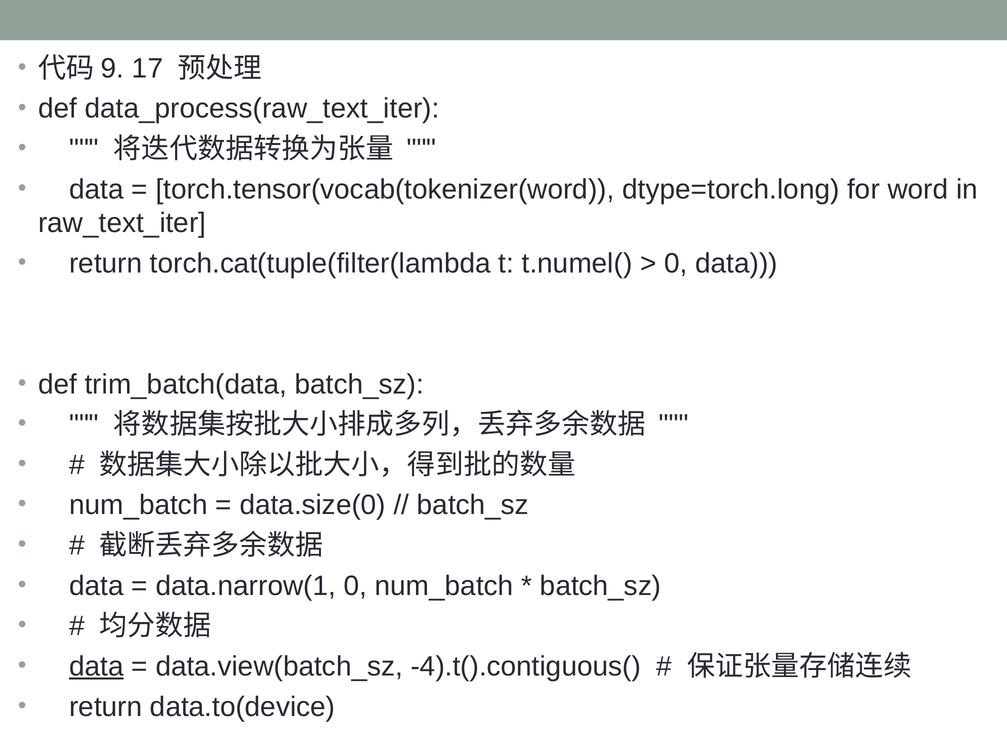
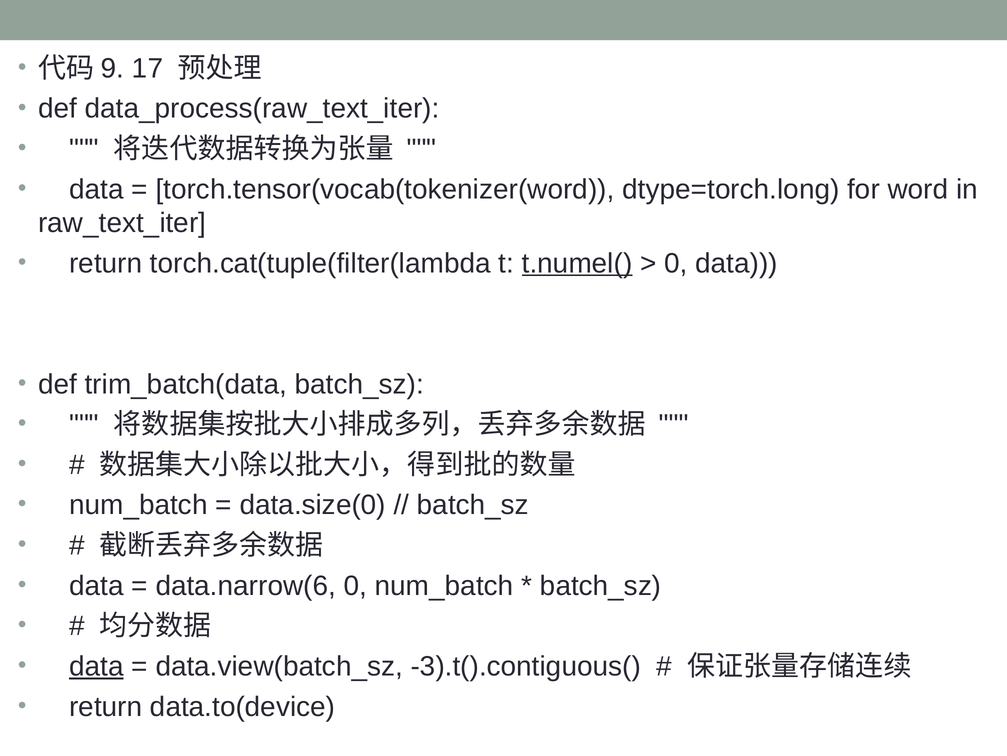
t.numel( underline: none -> present
data.narrow(1: data.narrow(1 -> data.narrow(6
-4).t().contiguous(: -4).t().contiguous( -> -3).t().contiguous(
